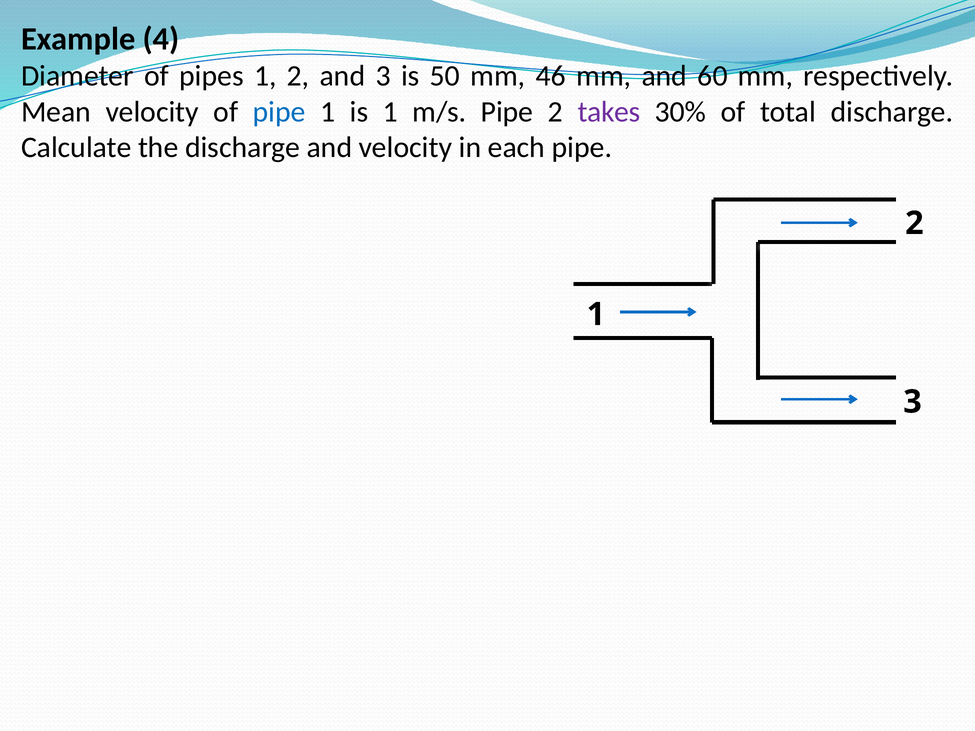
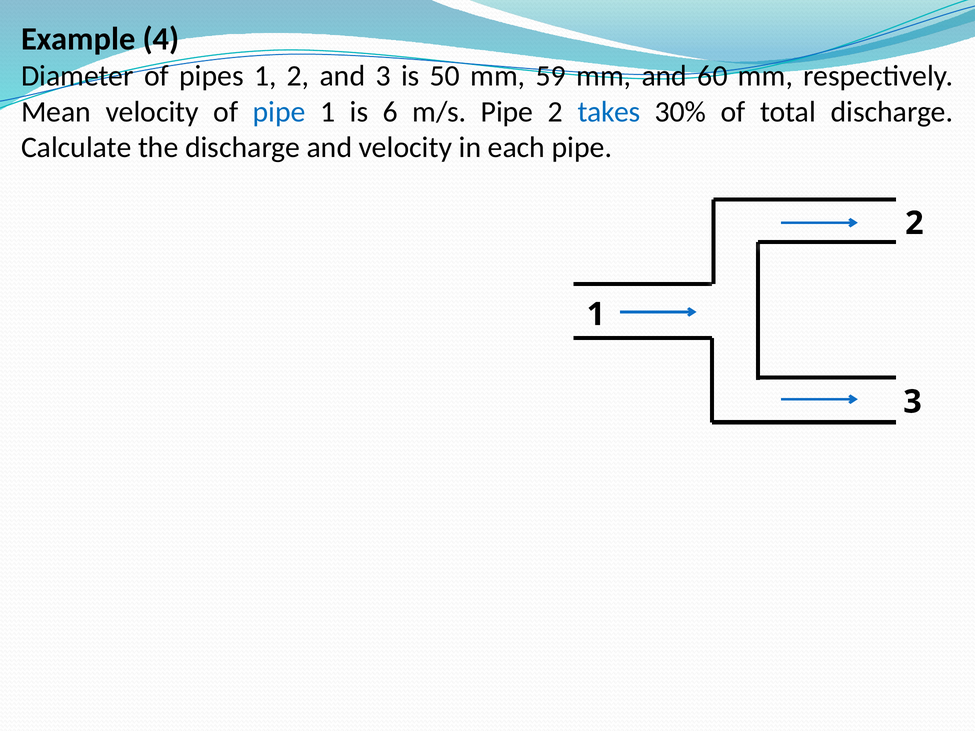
46: 46 -> 59
is 1: 1 -> 6
takes colour: purple -> blue
